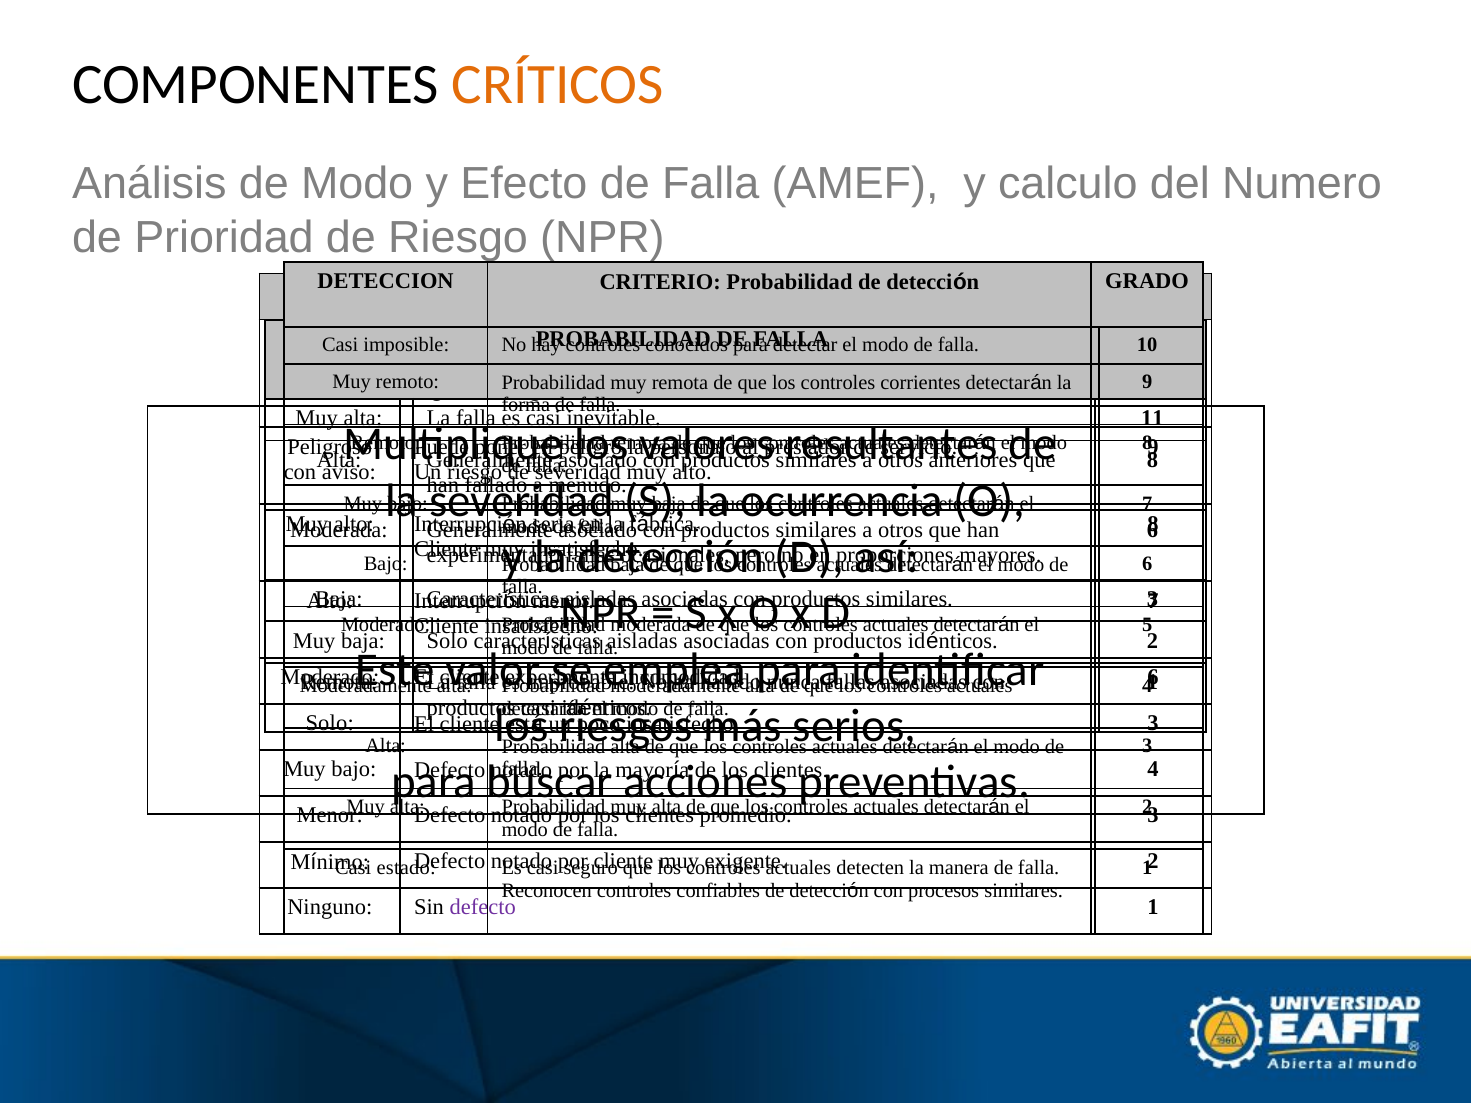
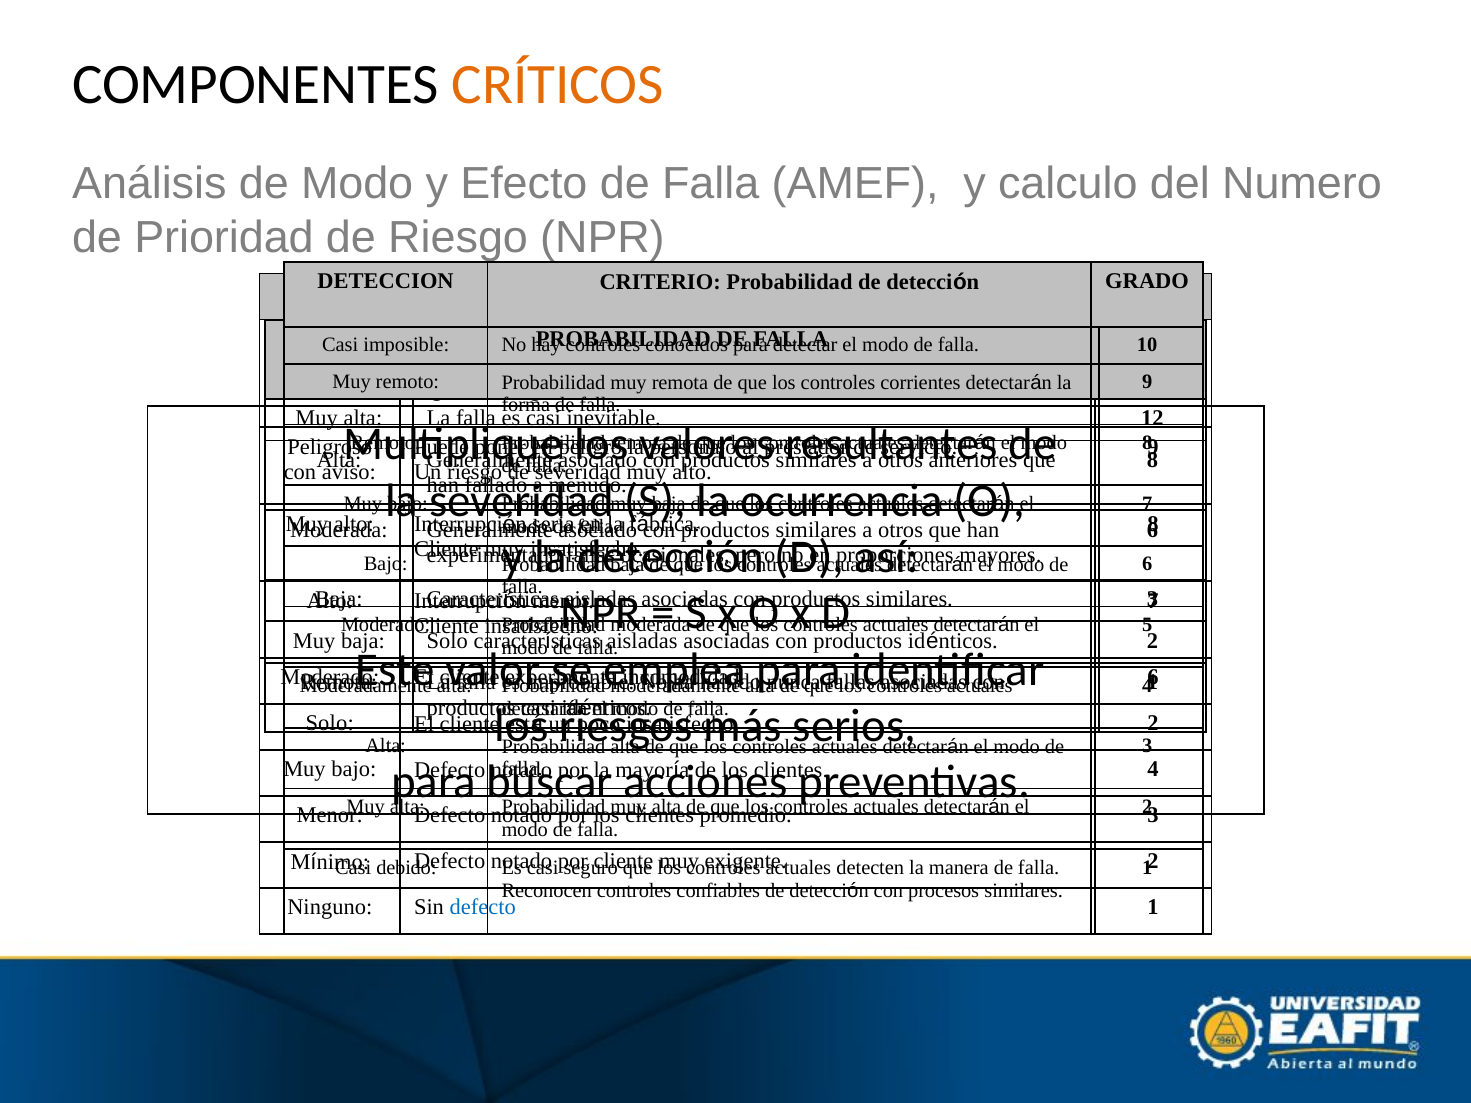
11: 11 -> 12
3 at (1153, 724): 3 -> 2
estado: estado -> debido
defecto at (483, 908) colour: purple -> blue
